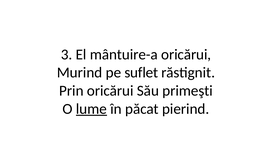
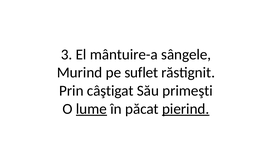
mântuire-a oricărui: oricărui -> sângele
Prin oricărui: oricărui -> câştigat
pierind underline: none -> present
